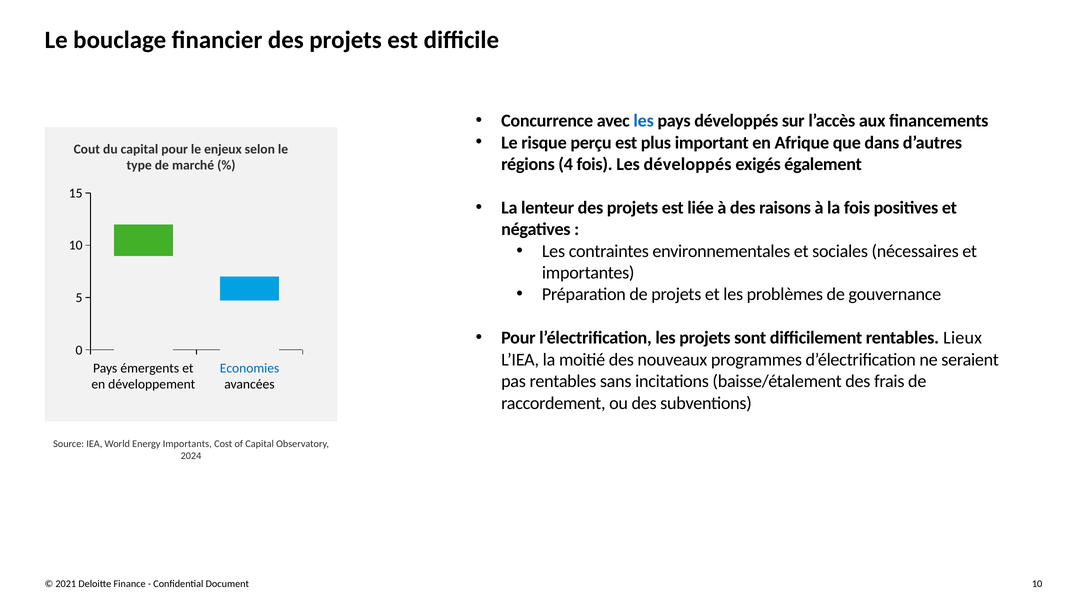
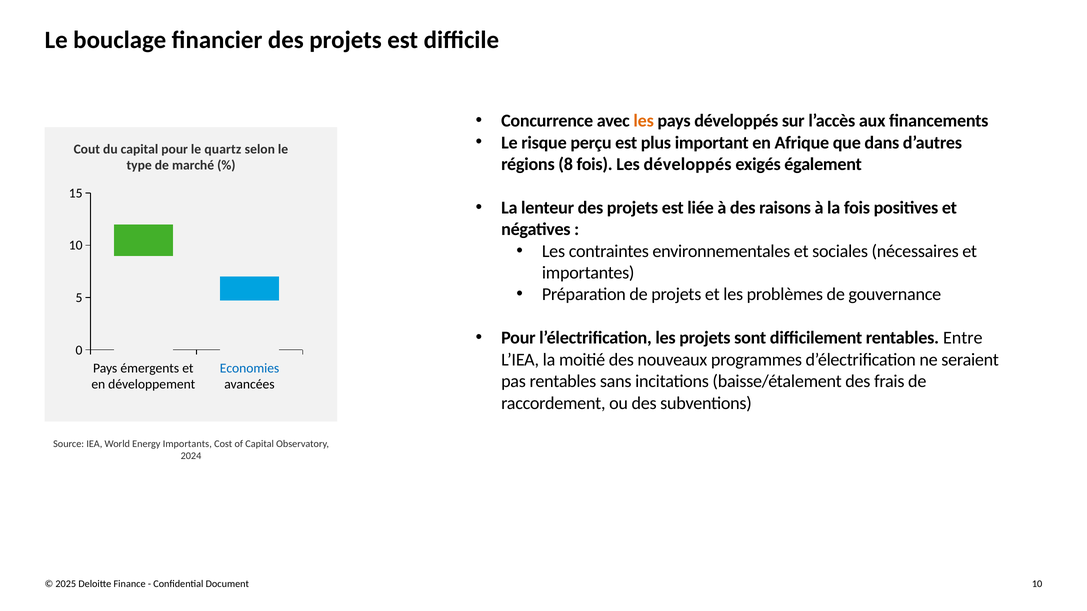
les at (644, 121) colour: blue -> orange
enjeux: enjeux -> quartz
4: 4 -> 8
Lieux: Lieux -> Entre
2021: 2021 -> 2025
